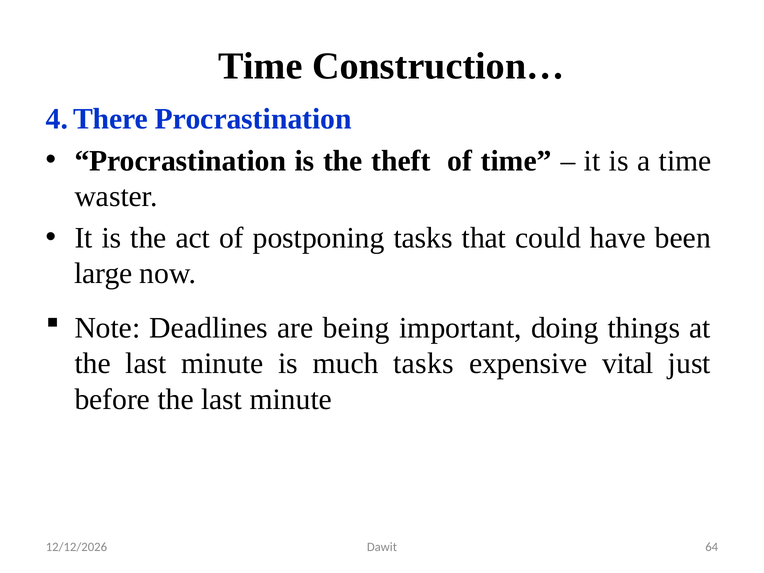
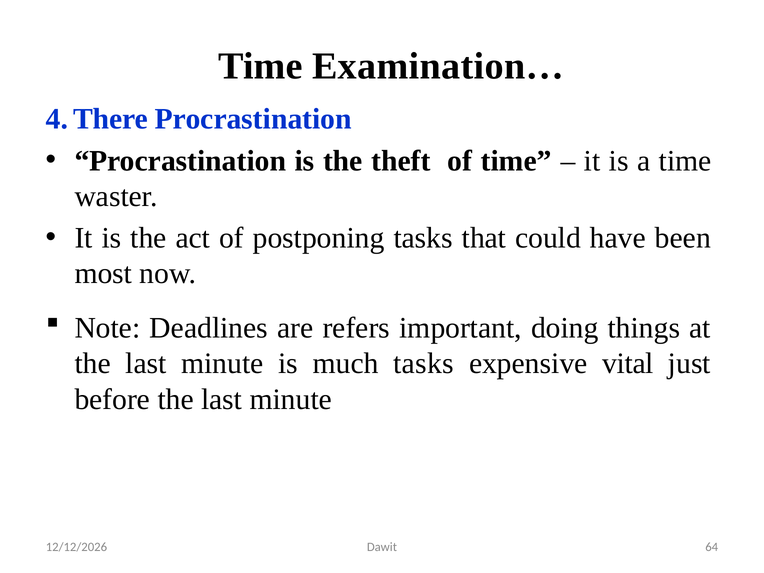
Construction…: Construction… -> Examination…
large: large -> most
being: being -> refers
